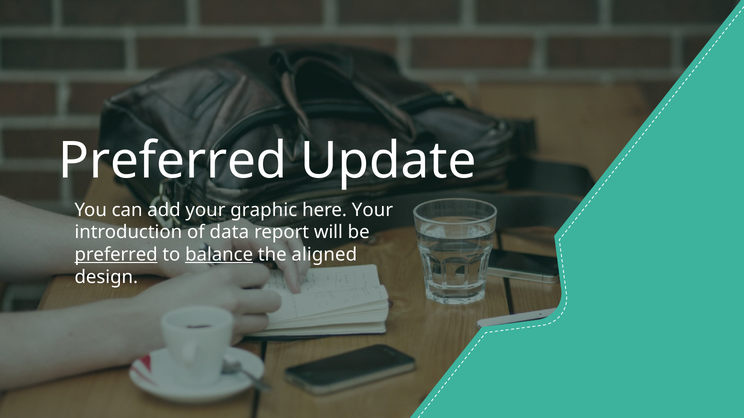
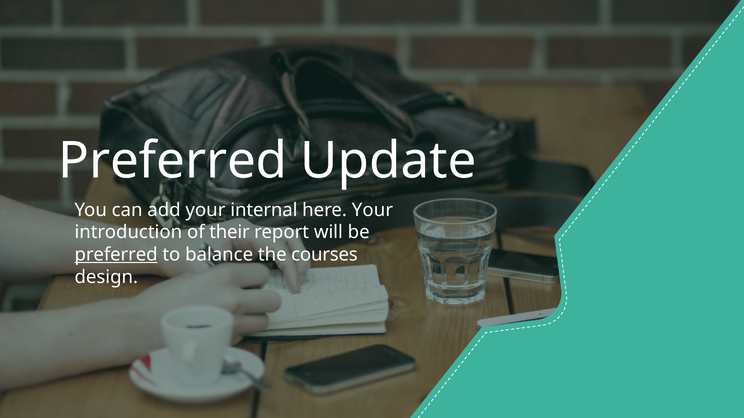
graphic: graphic -> internal
data: data -> their
balance underline: present -> none
aligned: aligned -> courses
